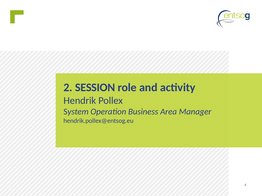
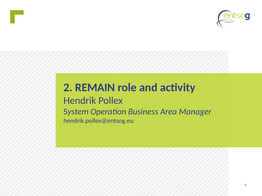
SESSION: SESSION -> REMAIN
